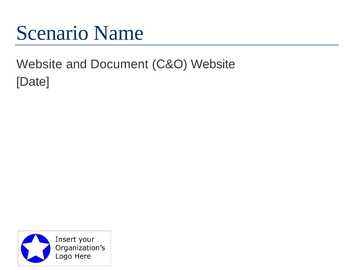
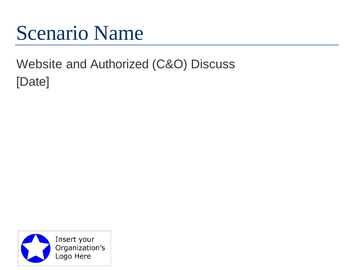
Document: Document -> Authorized
C&O Website: Website -> Discuss
